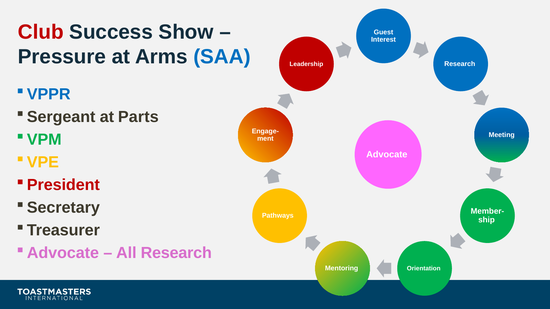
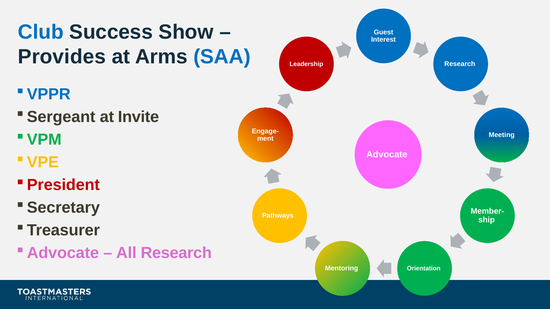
Club colour: red -> blue
Pressure: Pressure -> Provides
Parts: Parts -> Invite
